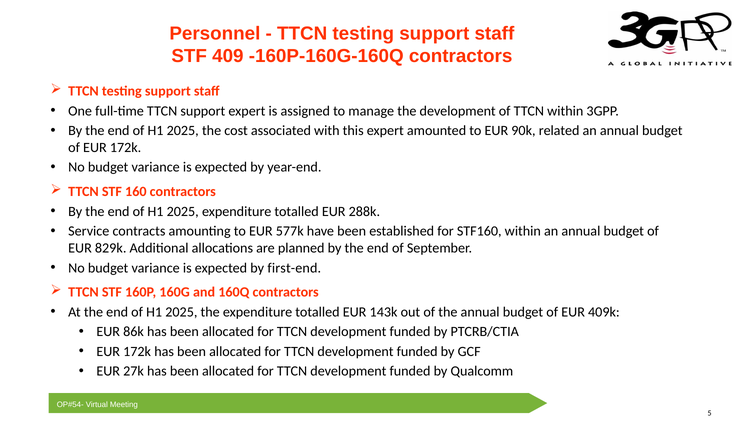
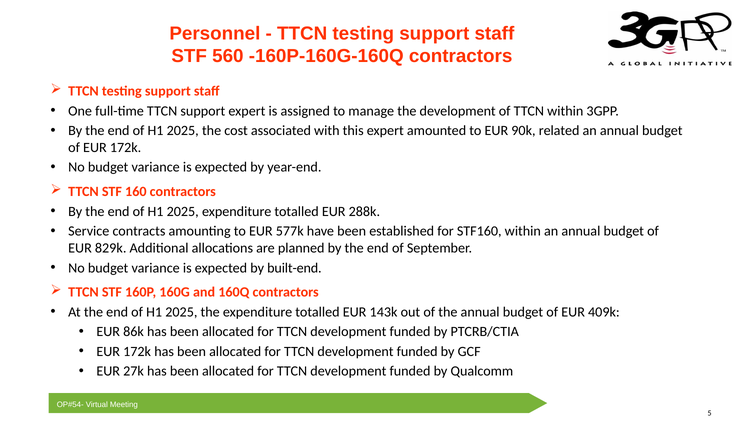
409: 409 -> 560
first-end: first-end -> built-end
